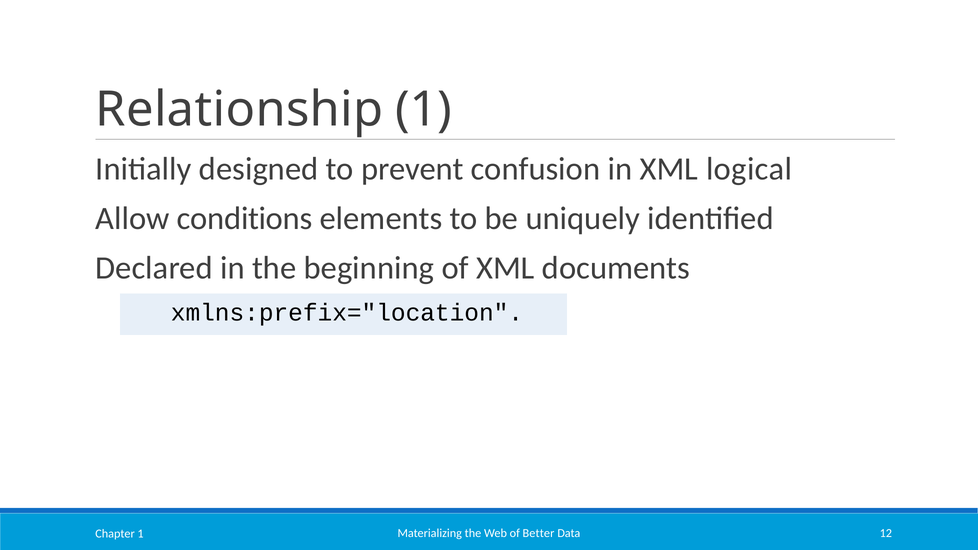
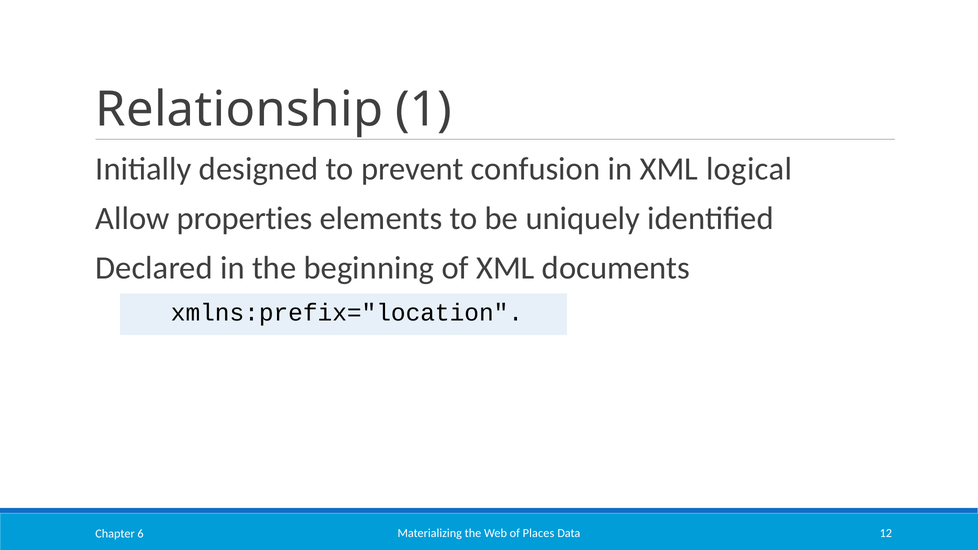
conditions: conditions -> properties
Better: Better -> Places
Chapter 1: 1 -> 6
